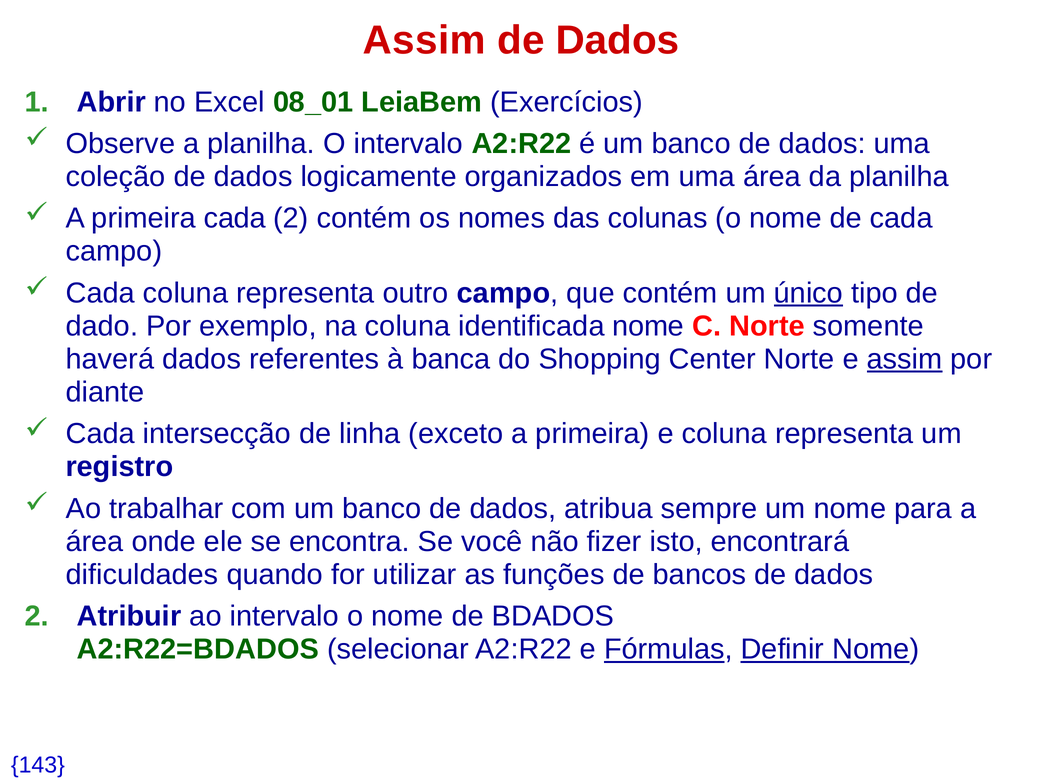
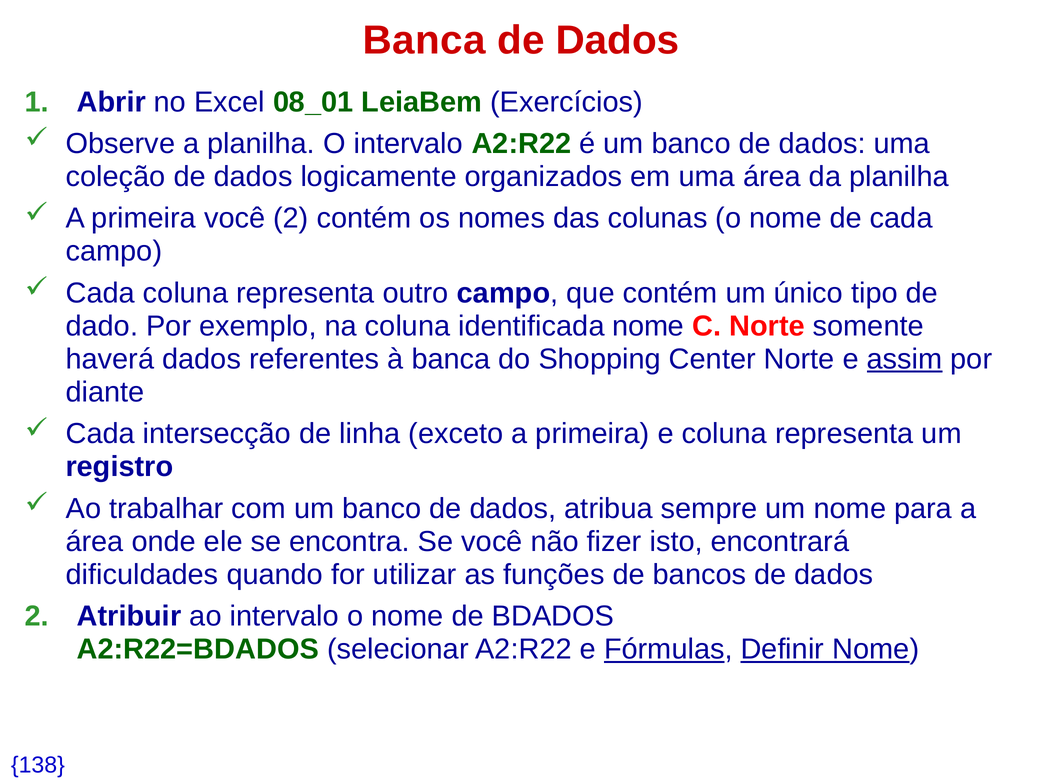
Assim at (424, 41): Assim -> Banca
primeira cada: cada -> você
único underline: present -> none
143: 143 -> 138
